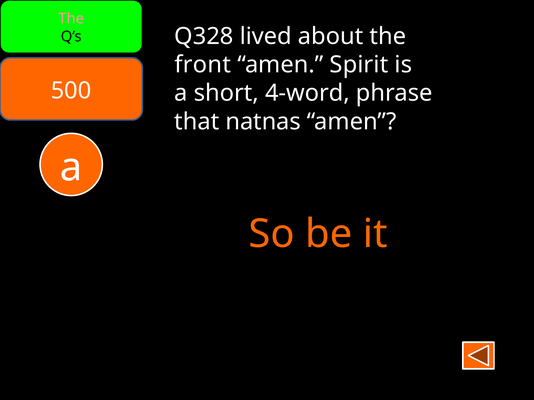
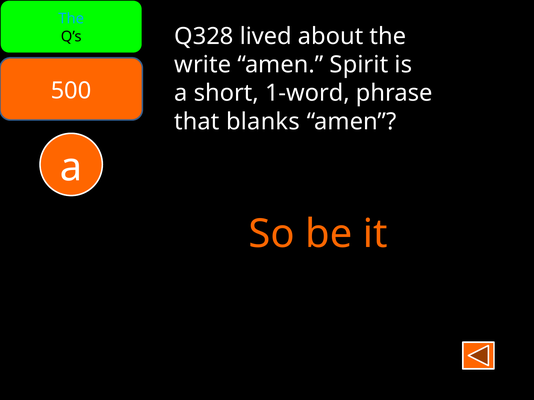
The at (71, 19) colour: pink -> light blue
front: front -> write
4-word: 4-word -> 1-word
natnas: natnas -> blanks
